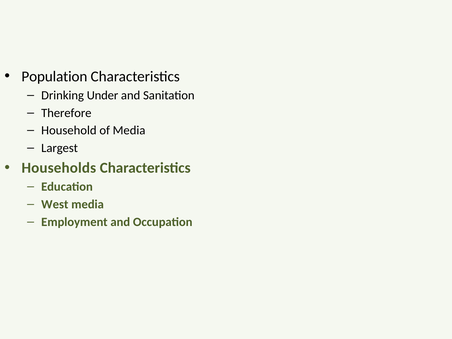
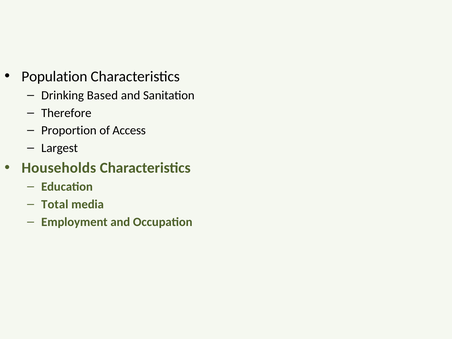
Under: Under -> Based
Household: Household -> Proportion
of Media: Media -> Access
West: West -> Total
